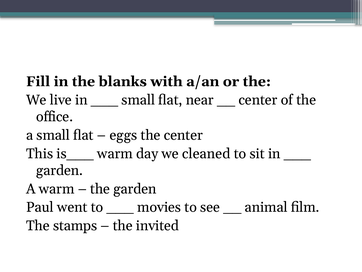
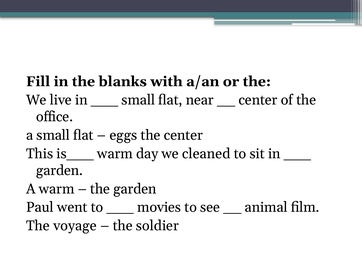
stamps: stamps -> voyage
invited: invited -> soldier
